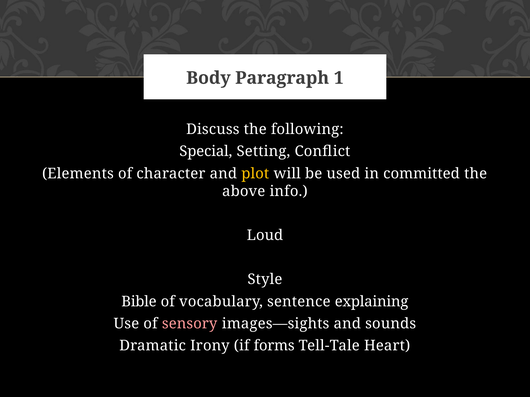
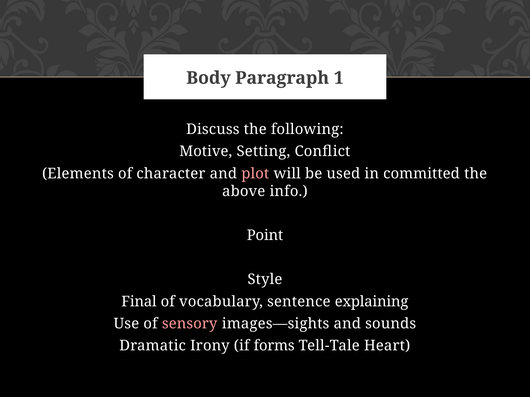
Special: Special -> Motive
plot colour: yellow -> pink
Loud: Loud -> Point
Bible: Bible -> Final
